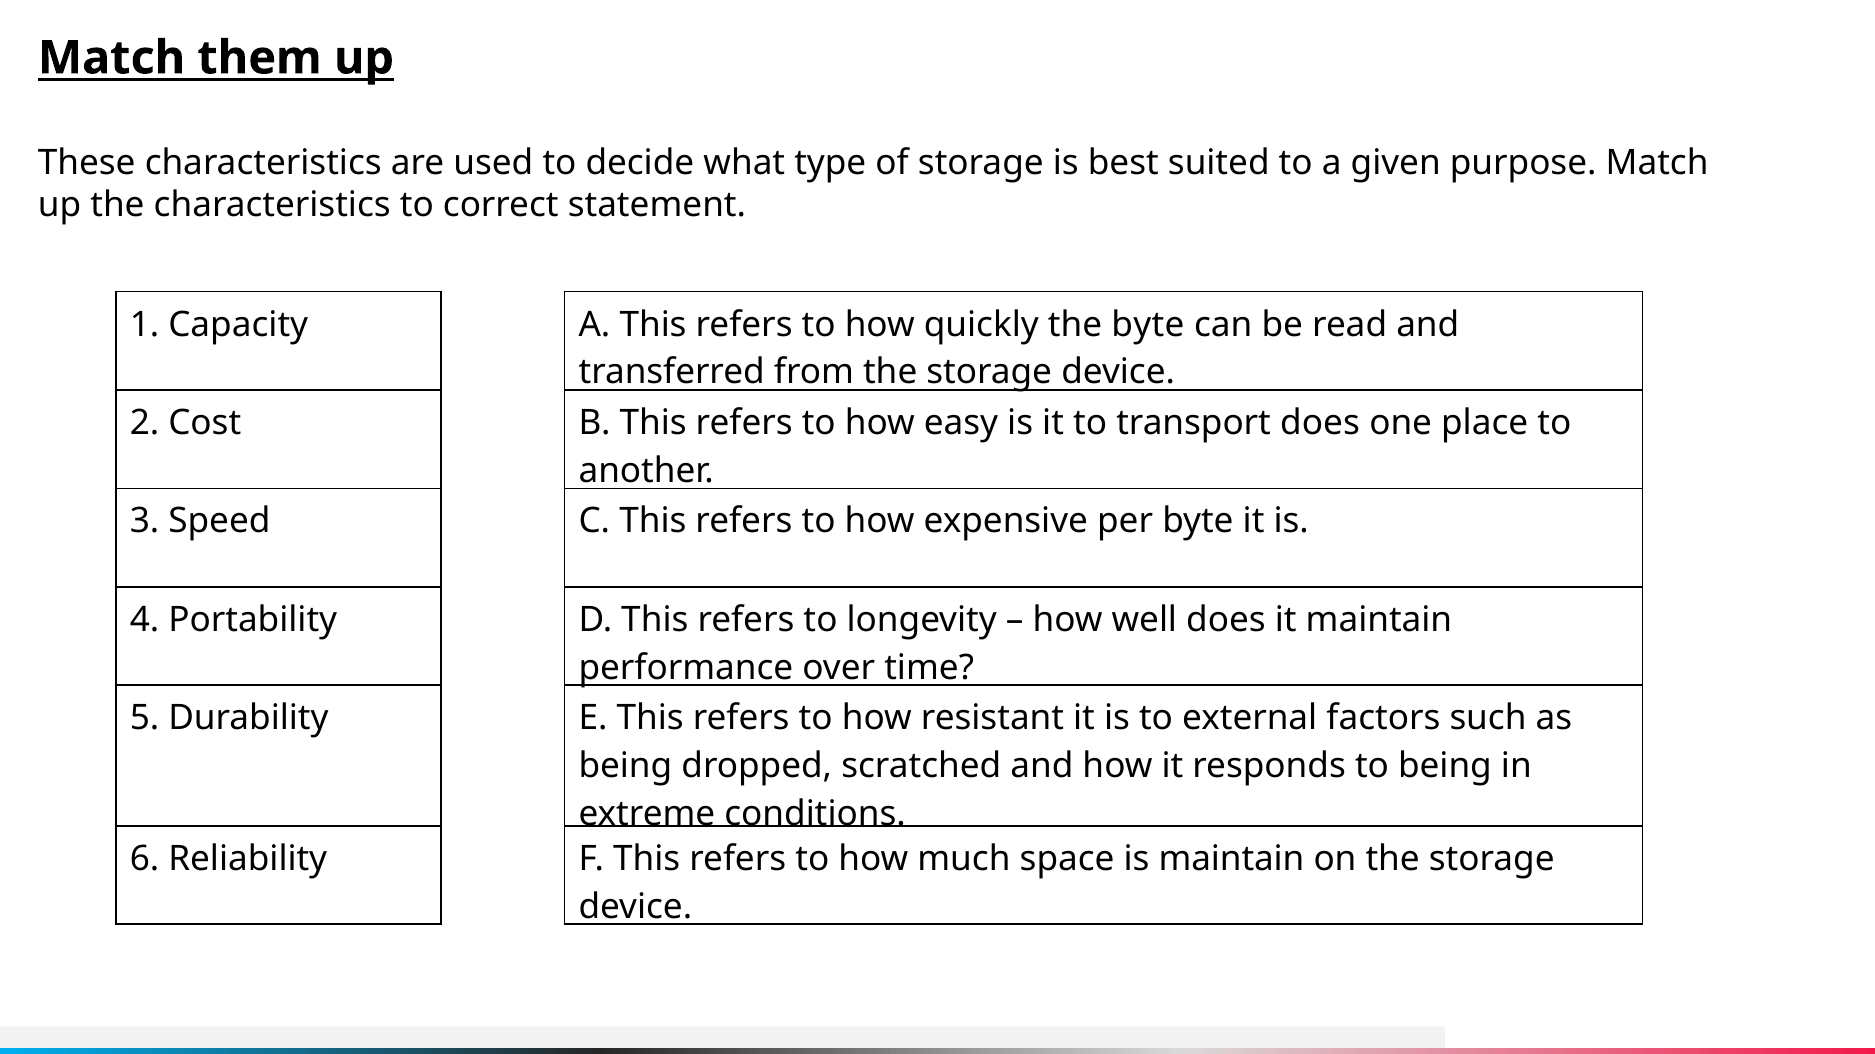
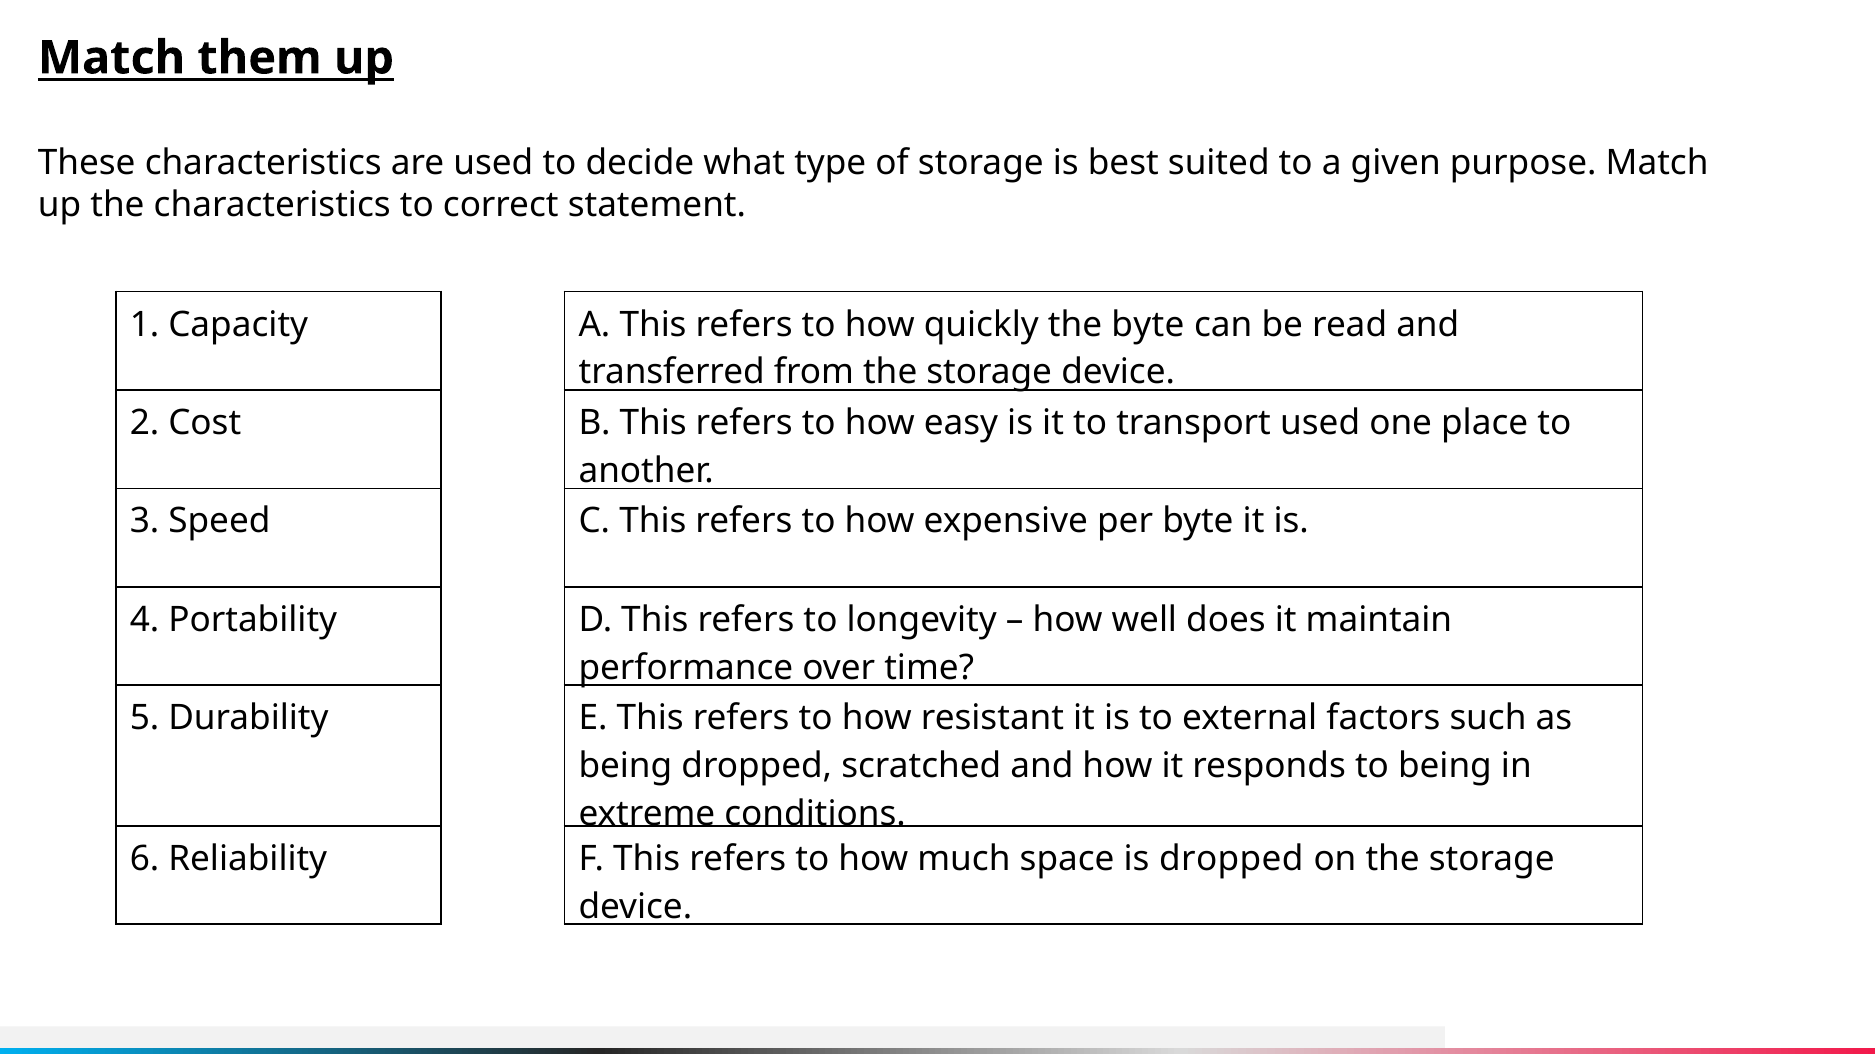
transport does: does -> used
is maintain: maintain -> dropped
